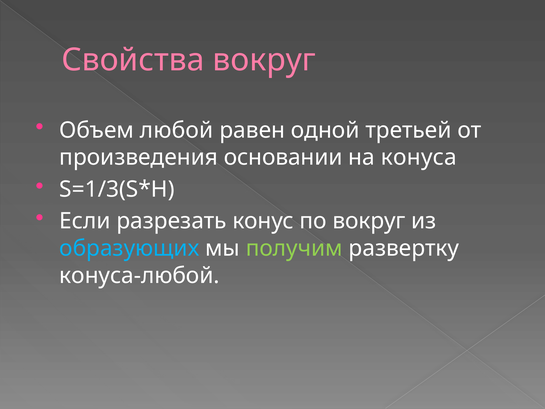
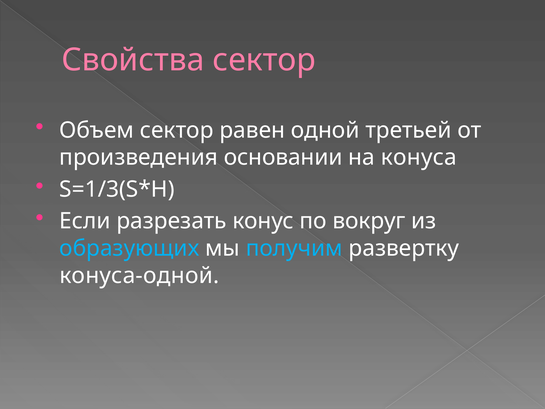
Свойства вокруг: вокруг -> сектор
Объем любой: любой -> сектор
получим colour: light green -> light blue
конуса-любой: конуса-любой -> конуса-одной
